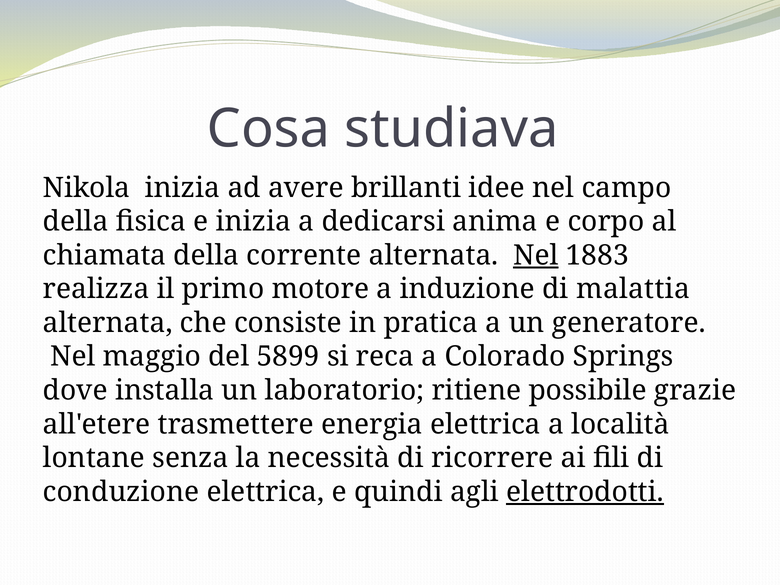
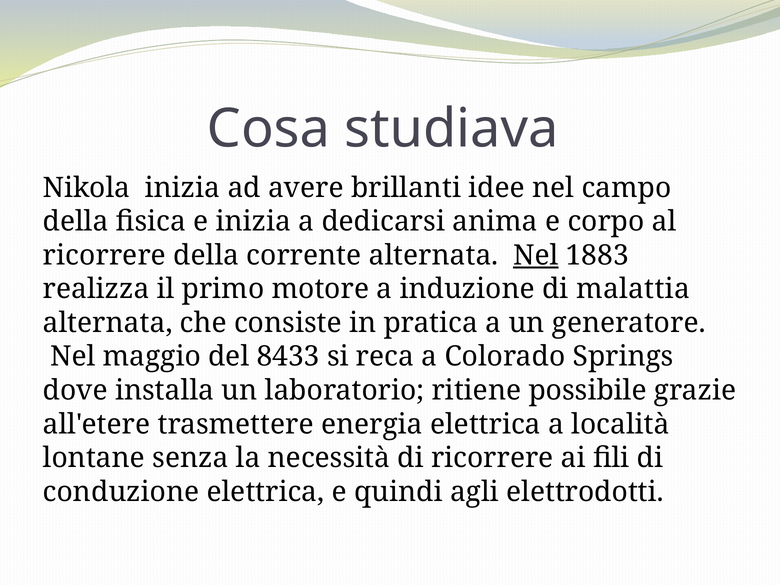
chiamata at (105, 255): chiamata -> ricorrere
5899: 5899 -> 8433
elettrodotti underline: present -> none
